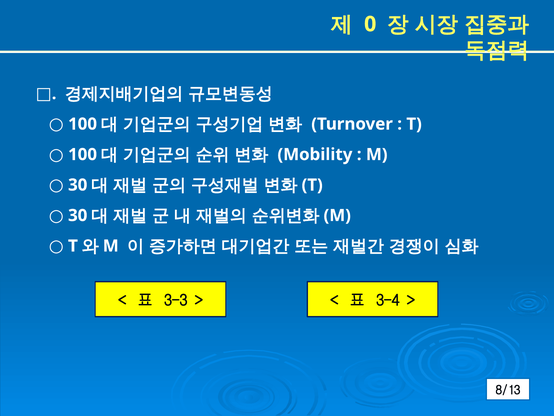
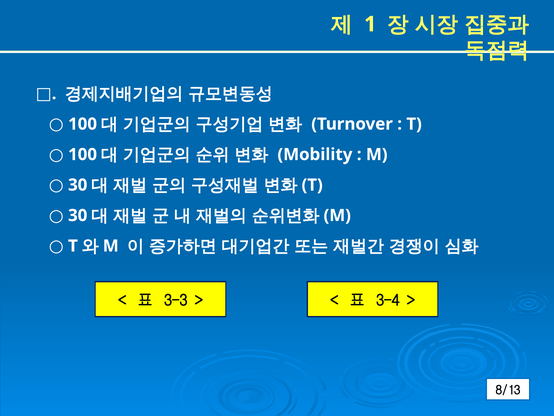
0: 0 -> 1
